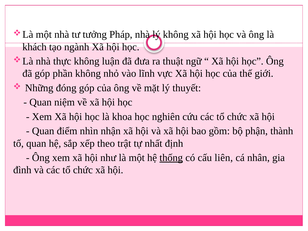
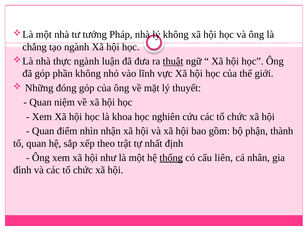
khách: khách -> chẳng
thực không: không -> ngành
thuật underline: none -> present
